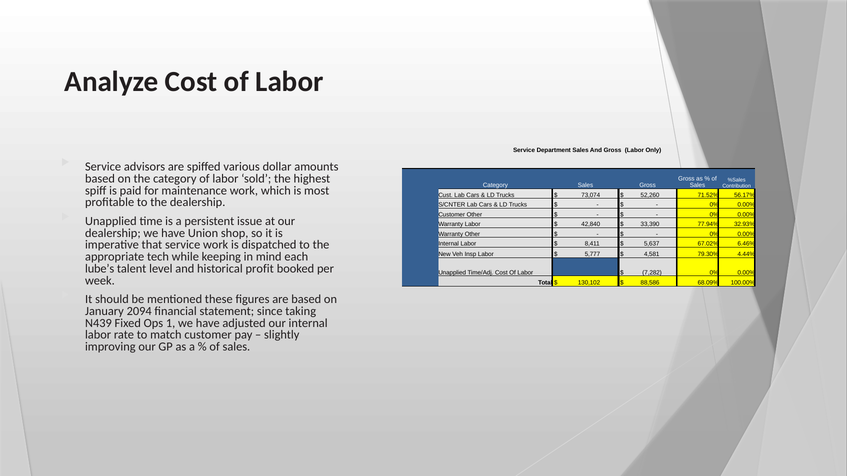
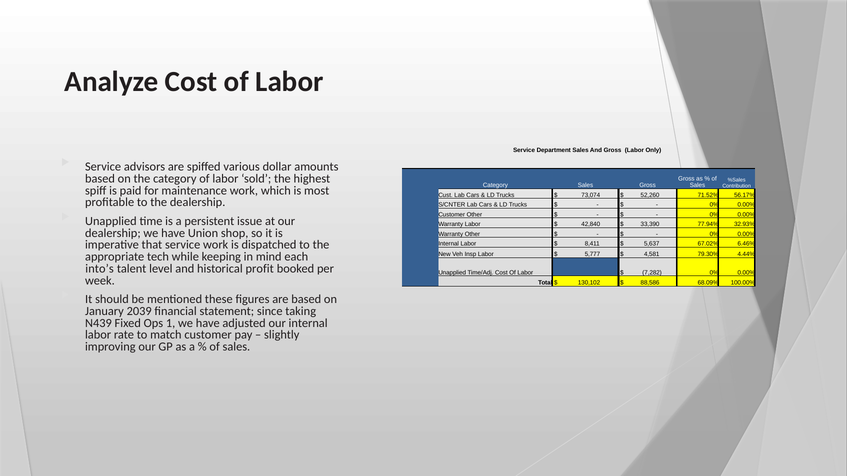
lube’s: lube’s -> into’s
2094: 2094 -> 2039
